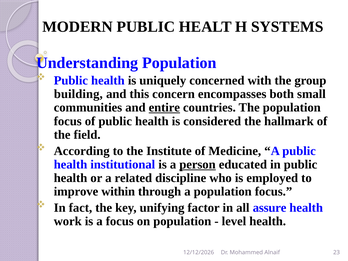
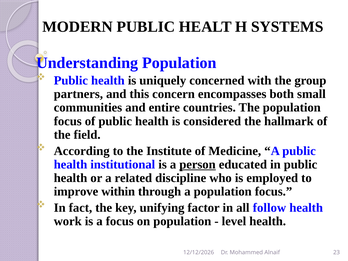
building: building -> partners
entire underline: present -> none
assure: assure -> follow
